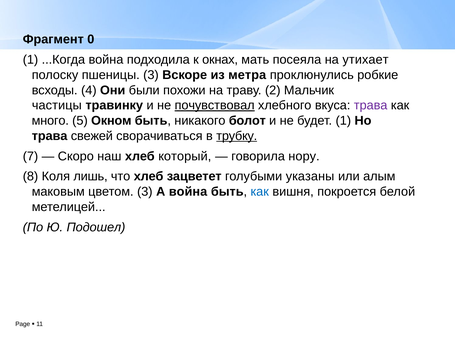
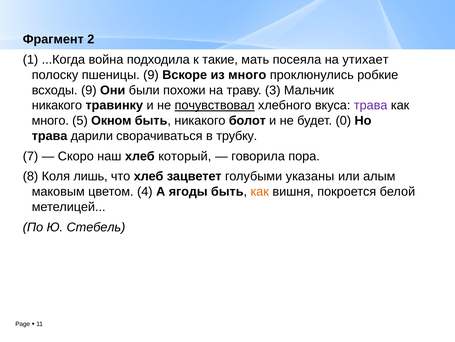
0: 0 -> 2
окнах: окнах -> такие
пшеницы 3: 3 -> 9
из метра: метра -> много
всходы 4: 4 -> 9
2: 2 -> 3
частицы at (57, 105): частицы -> никакого
будет 1: 1 -> 0
свежей: свежей -> дарили
трубку underline: present -> none
нору: нору -> пора
цветом 3: 3 -> 4
А война: война -> ягоды
как at (260, 191) colour: blue -> orange
Подошел: Подошел -> Стебель
